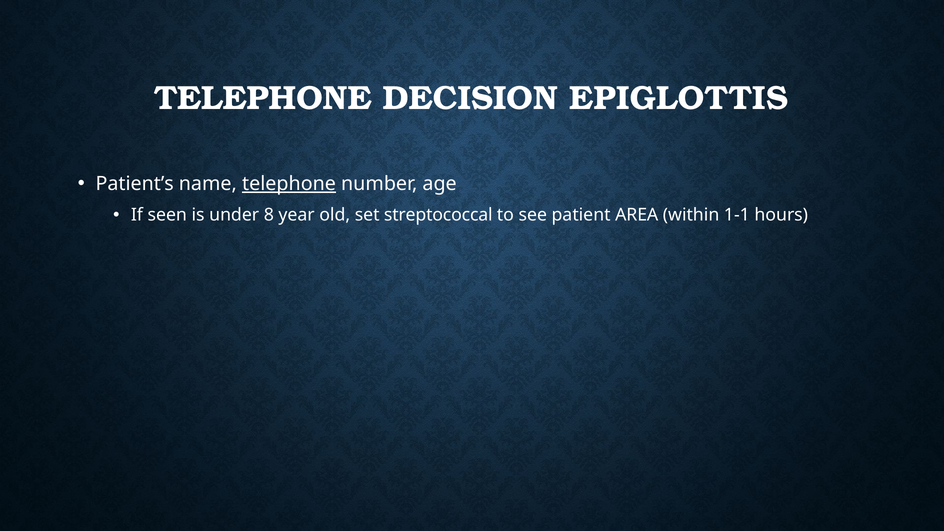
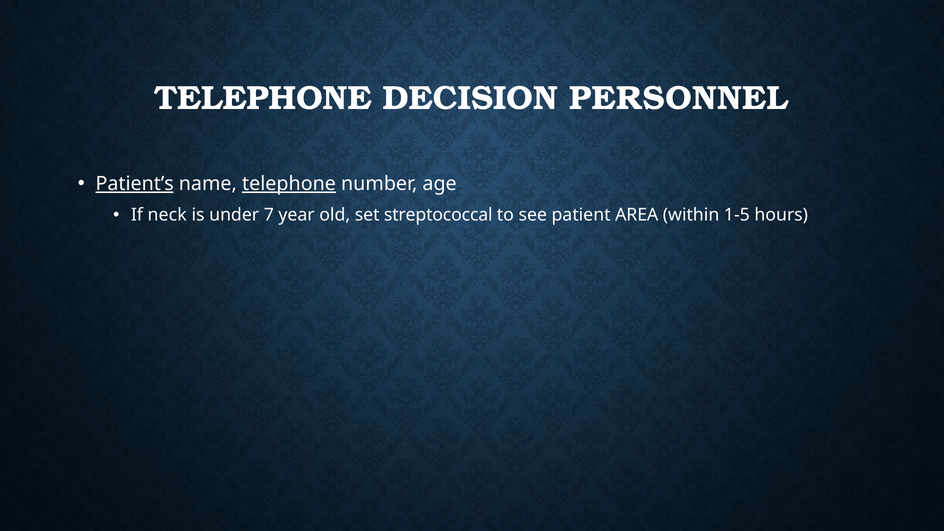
EPIGLOTTIS: EPIGLOTTIS -> PERSONNEL
Patient’s underline: none -> present
seen: seen -> neck
8: 8 -> 7
1-1: 1-1 -> 1-5
